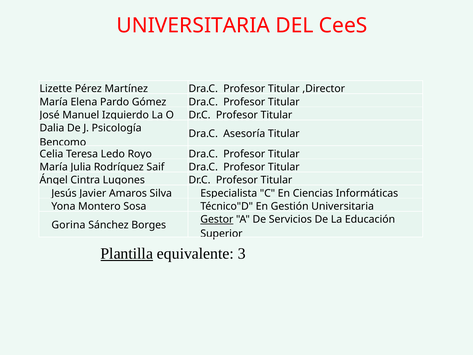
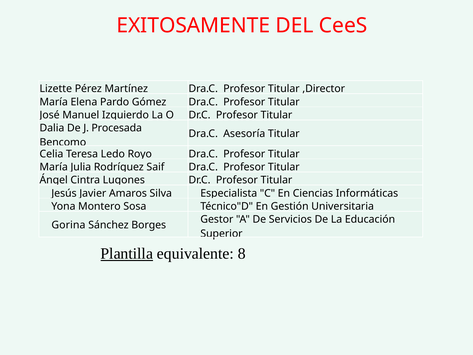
UNIVERSITARIA at (193, 26): UNIVERSITARIA -> EXITOSAMENTE
Psicología: Psicología -> Procesada
Gestor underline: present -> none
3: 3 -> 8
